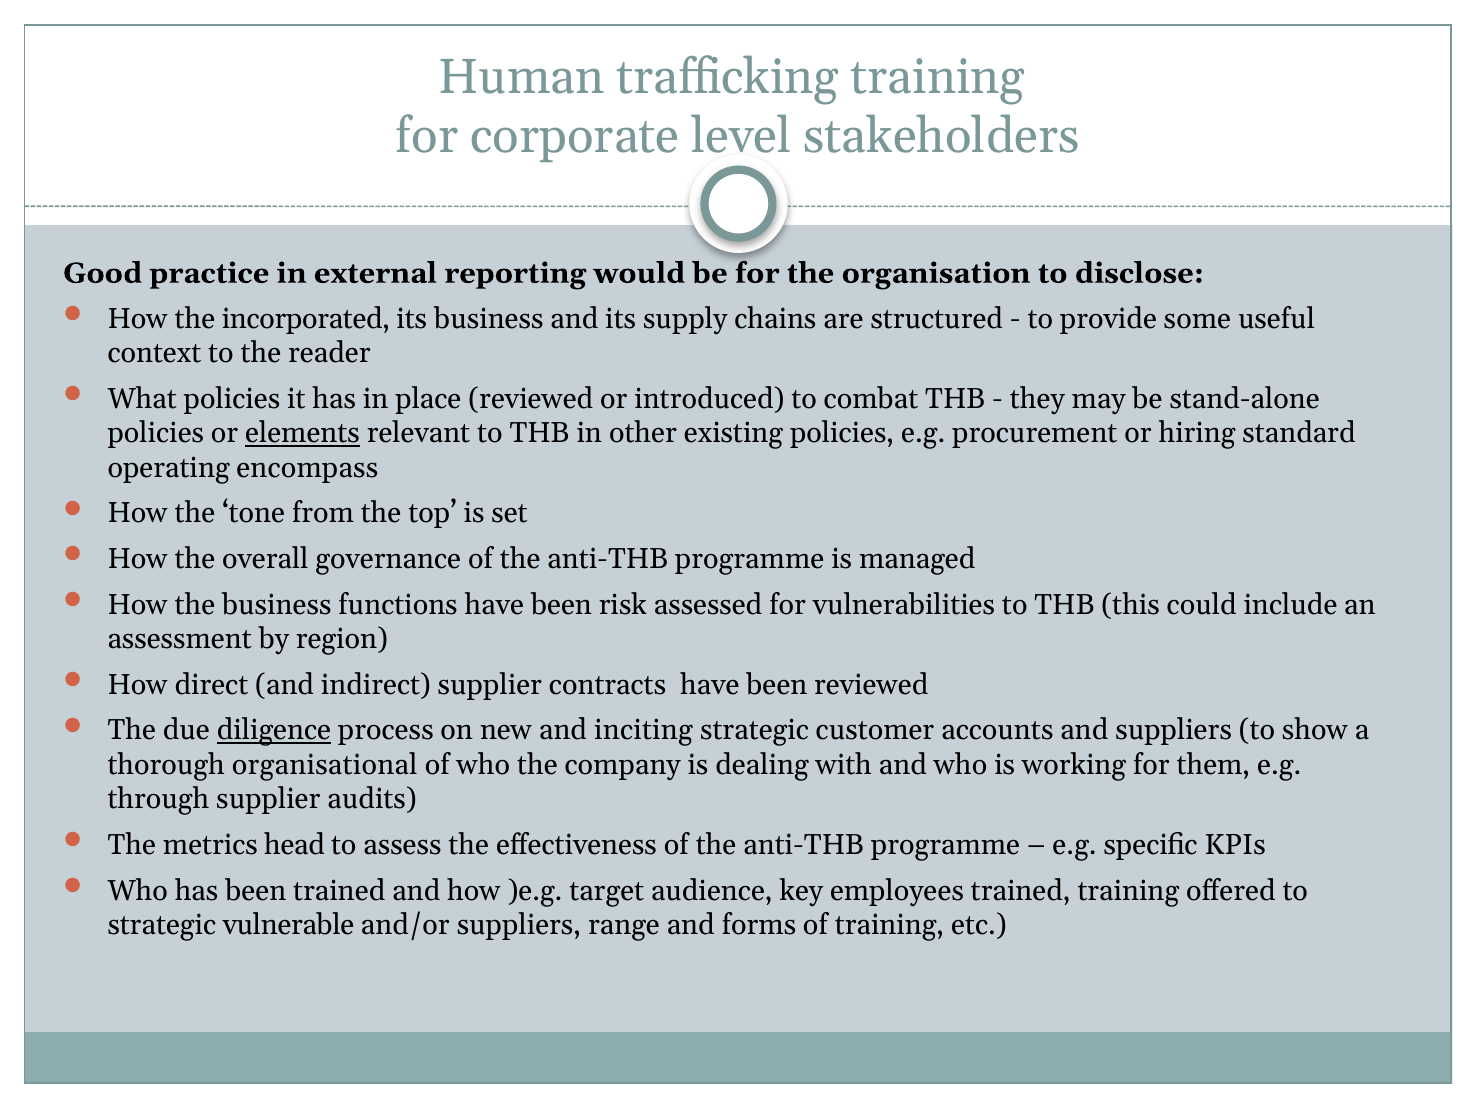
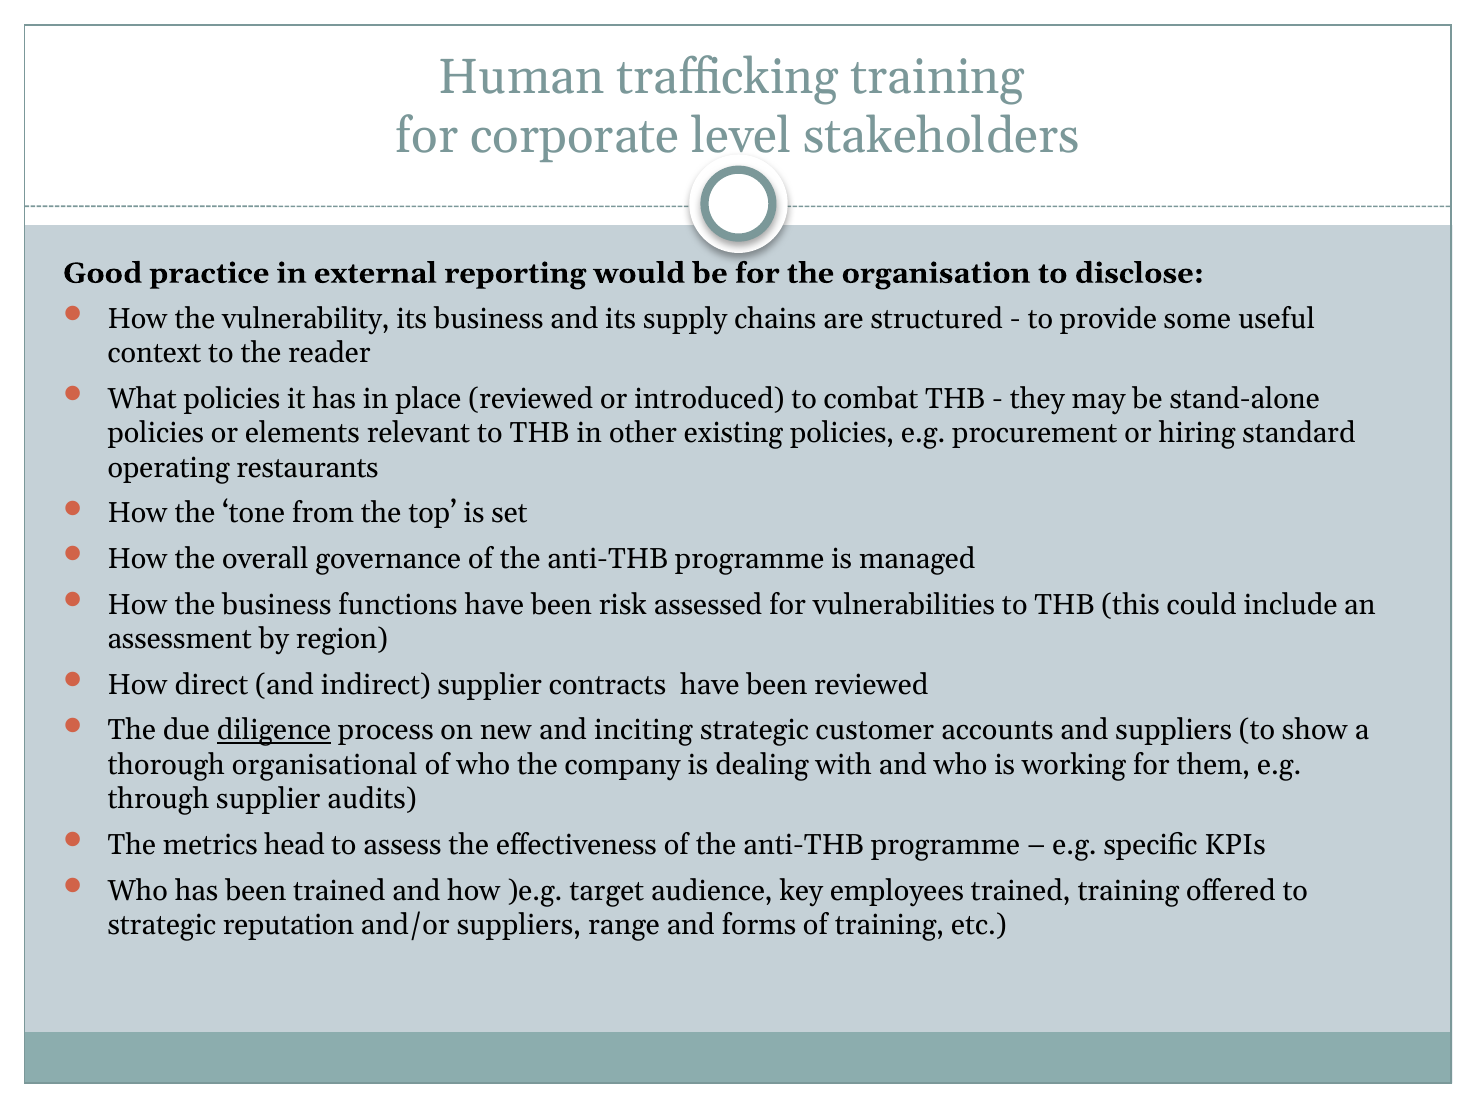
incorporated: incorporated -> vulnerability
elements underline: present -> none
encompass: encompass -> restaurants
vulnerable: vulnerable -> reputation
